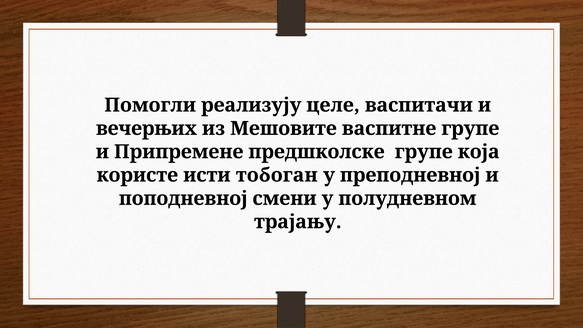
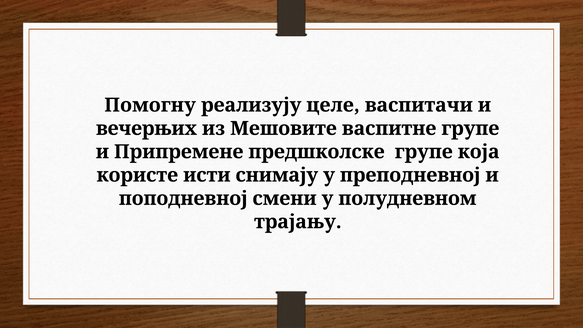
Помогли: Помогли -> Помогну
тобоган: тобоган -> снимају
